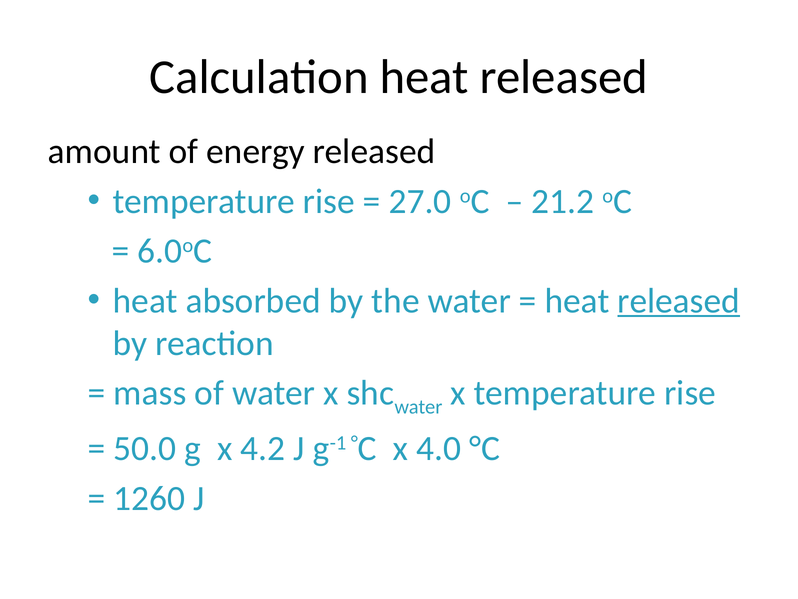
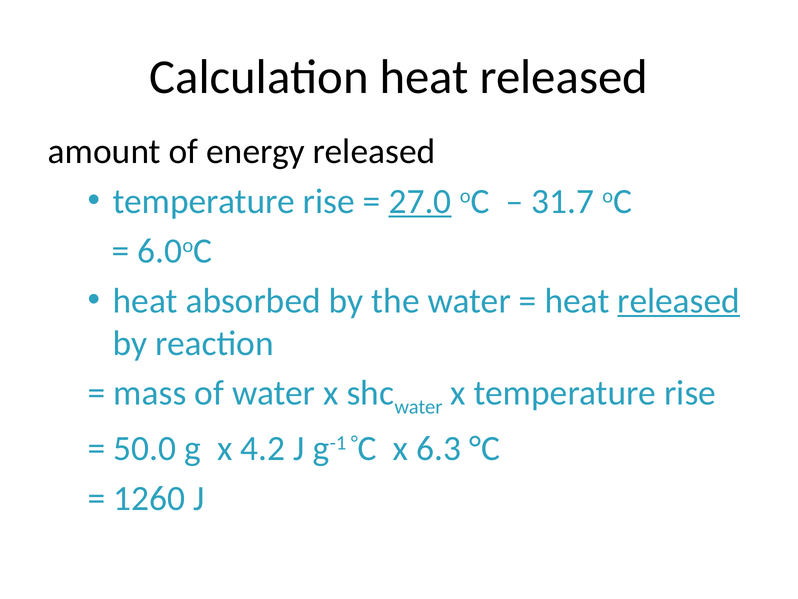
27.0 underline: none -> present
21.2: 21.2 -> 31.7
4.0: 4.0 -> 6.3
